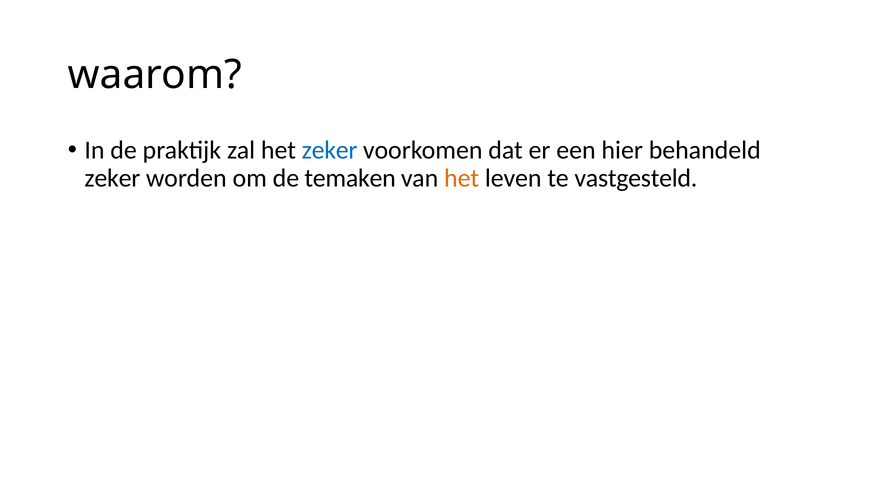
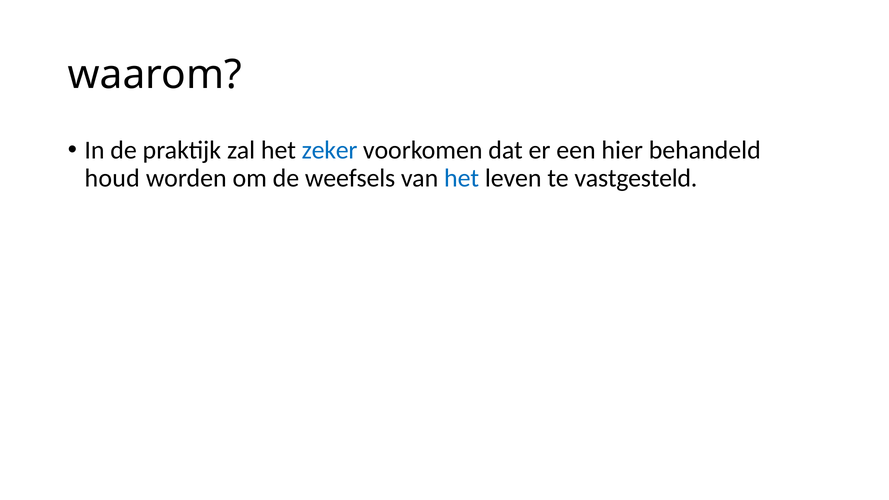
zeker at (112, 178): zeker -> houd
temaken: temaken -> weefsels
het at (462, 178) colour: orange -> blue
